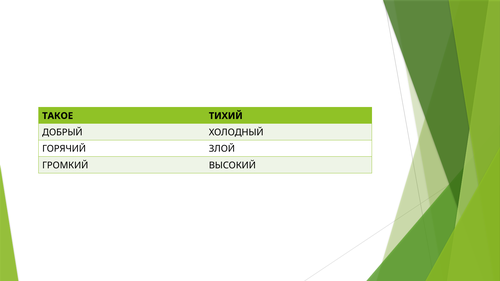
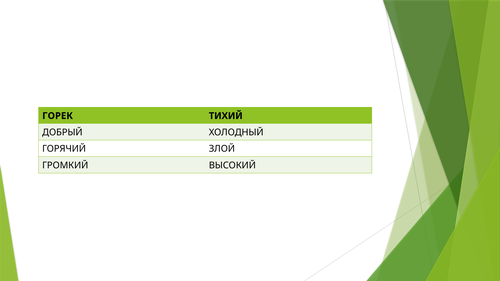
ТАКОЕ: ТАКОЕ -> ГОРЕК
